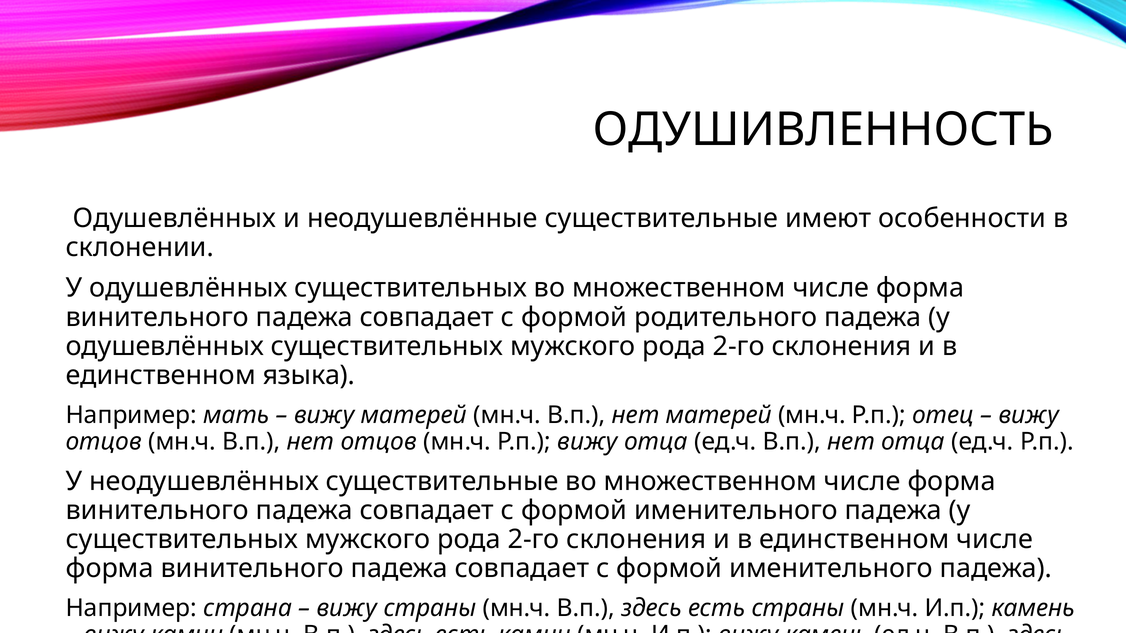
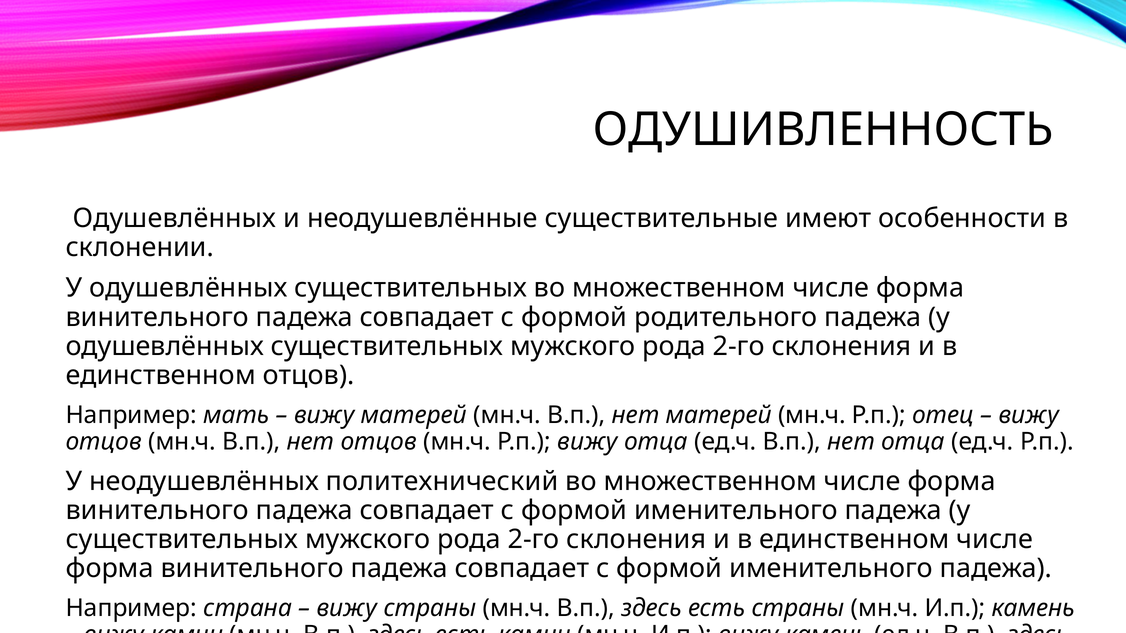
единственном языка: языка -> отцов
неодушевлённых существительные: существительные -> политехнический
